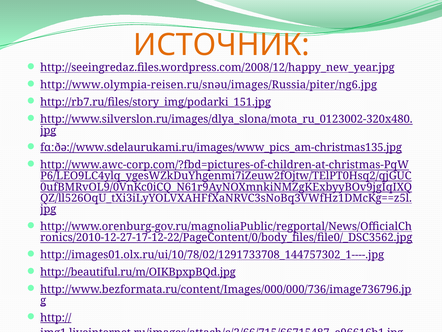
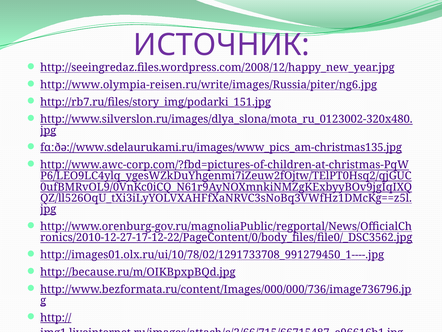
ИСТОЧНИК colour: orange -> purple
http://www.olympia-reisen.ru/snəu/images/Russia/piter/ng6.jpg: http://www.olympia-reisen.ru/snəu/images/Russia/piter/ng6.jpg -> http://www.olympia-reisen.ru/write/images/Russia/piter/ng6.jpg
http://images01.olx.ru/ui/10/78/02/1291733708_144757302_1----.jpg: http://images01.olx.ru/ui/10/78/02/1291733708_144757302_1----.jpg -> http://images01.olx.ru/ui/10/78/02/1291733708_991279450_1----.jpg
http://beautiful.ru/m/OIKBpxpBQd.jpg: http://beautiful.ru/m/OIKBpxpBQd.jpg -> http://because.ru/m/OIKBpxpBQd.jpg
